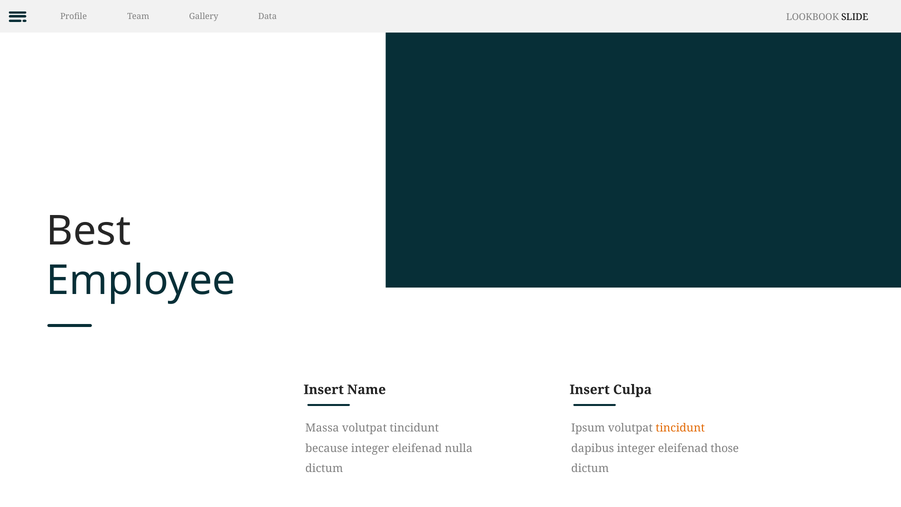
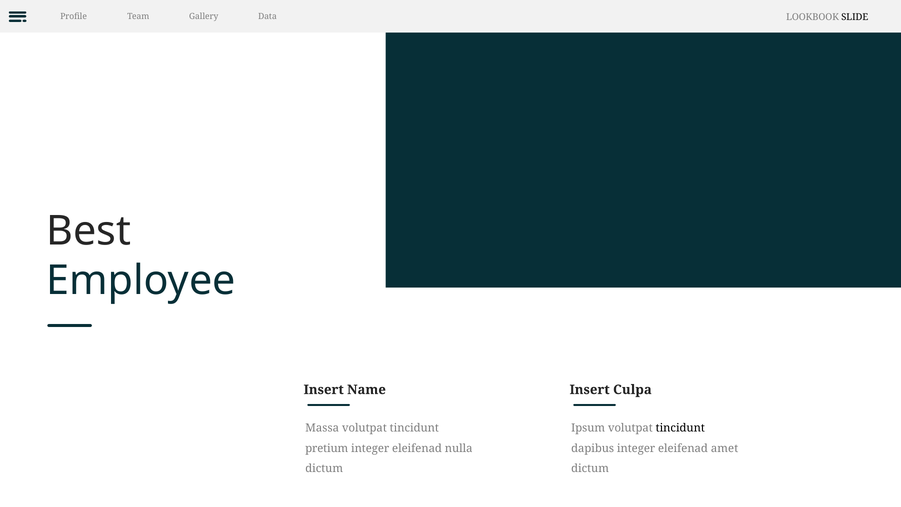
tincidunt at (680, 428) colour: orange -> black
because: because -> pretium
those: those -> amet
